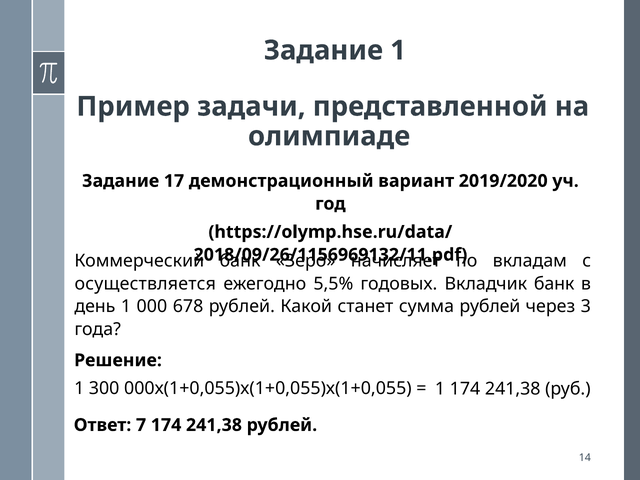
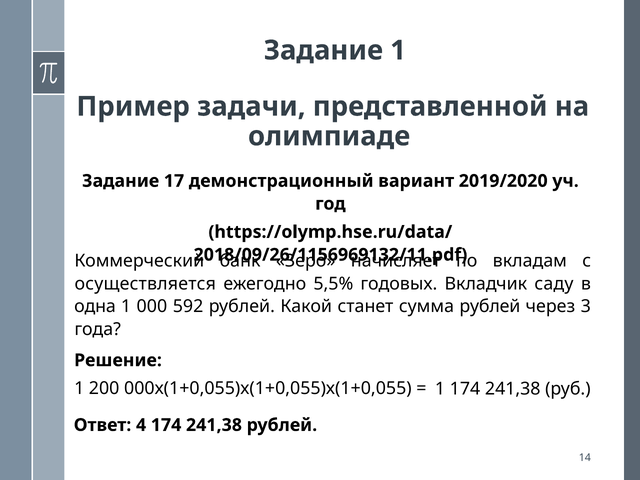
Вкладчик банк: банк -> саду
день: день -> одна
678: 678 -> 592
300: 300 -> 200
7: 7 -> 4
